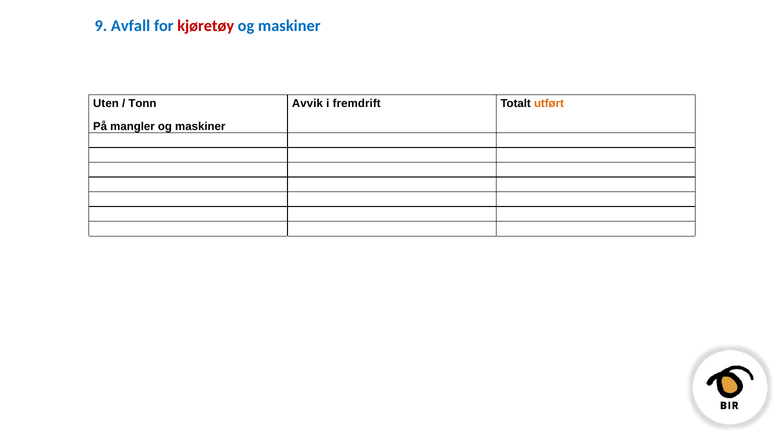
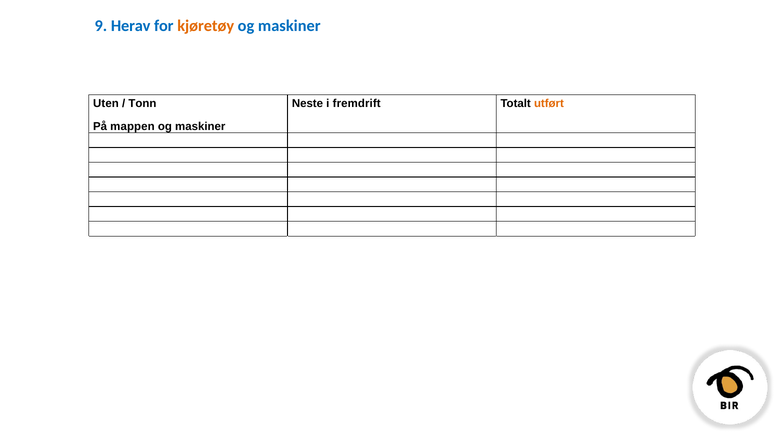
Avfall: Avfall -> Herav
kjøretøy colour: red -> orange
Avvik: Avvik -> Neste
mangler: mangler -> mappen
